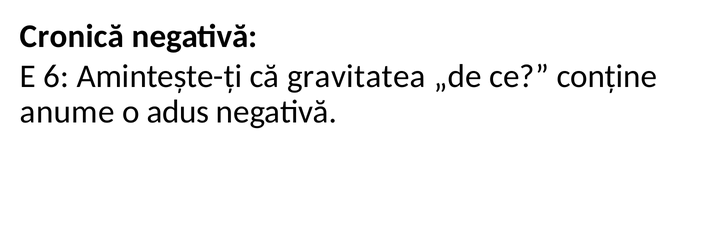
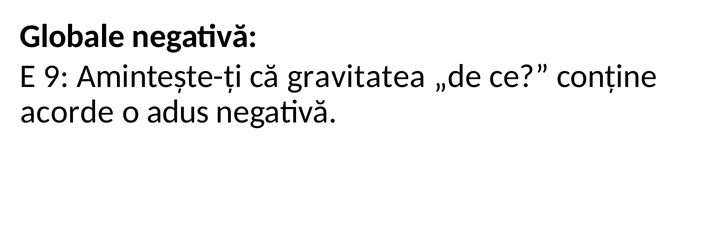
Cronică: Cronică -> Globale
6: 6 -> 9
anume: anume -> acorde
